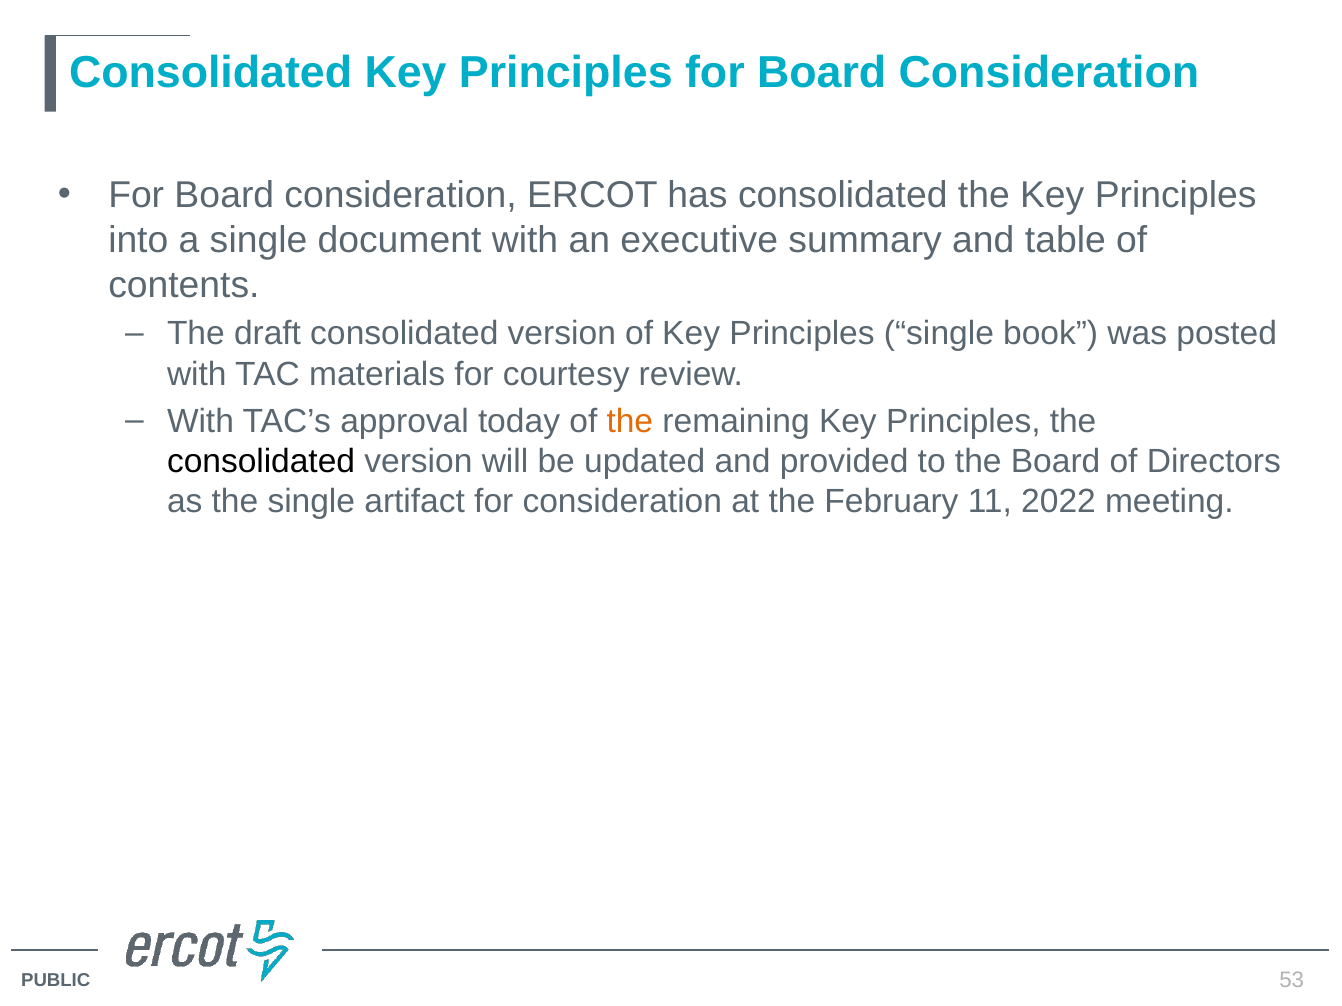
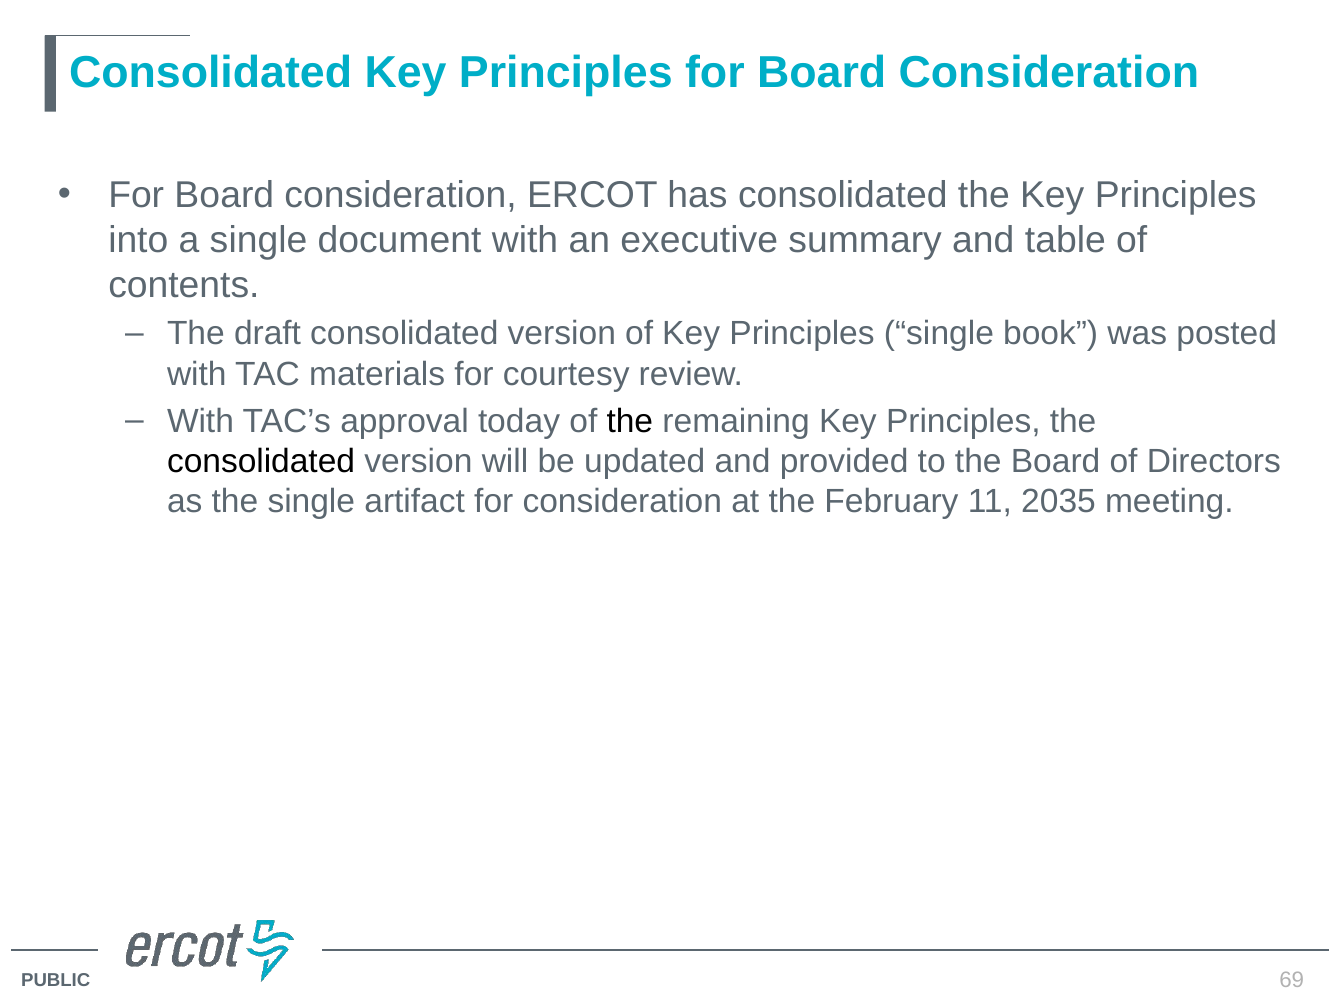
the at (630, 421) colour: orange -> black
2022: 2022 -> 2035
53: 53 -> 69
